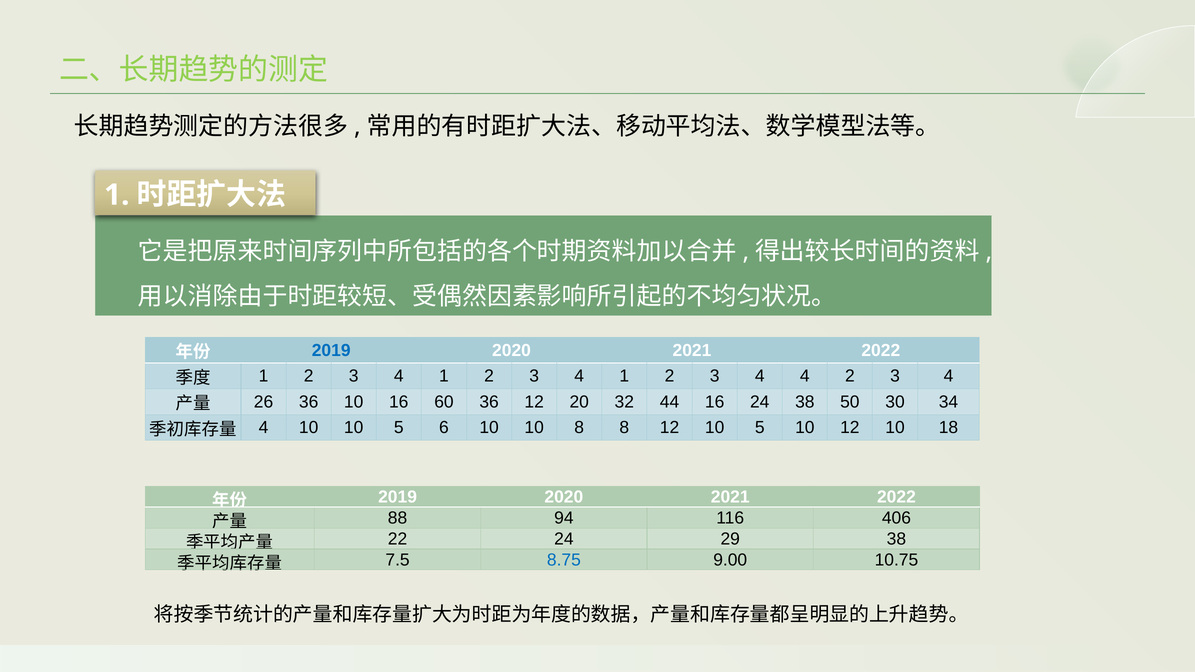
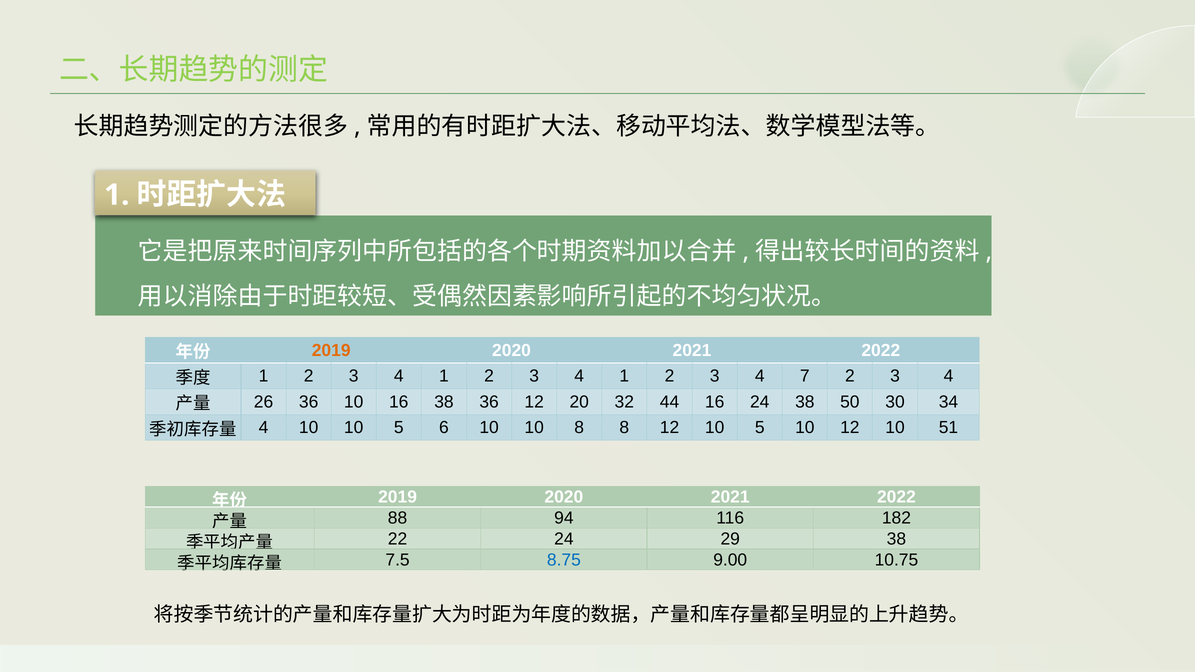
2019 at (331, 351) colour: blue -> orange
4 4: 4 -> 7
16 60: 60 -> 38
18: 18 -> 51
406: 406 -> 182
